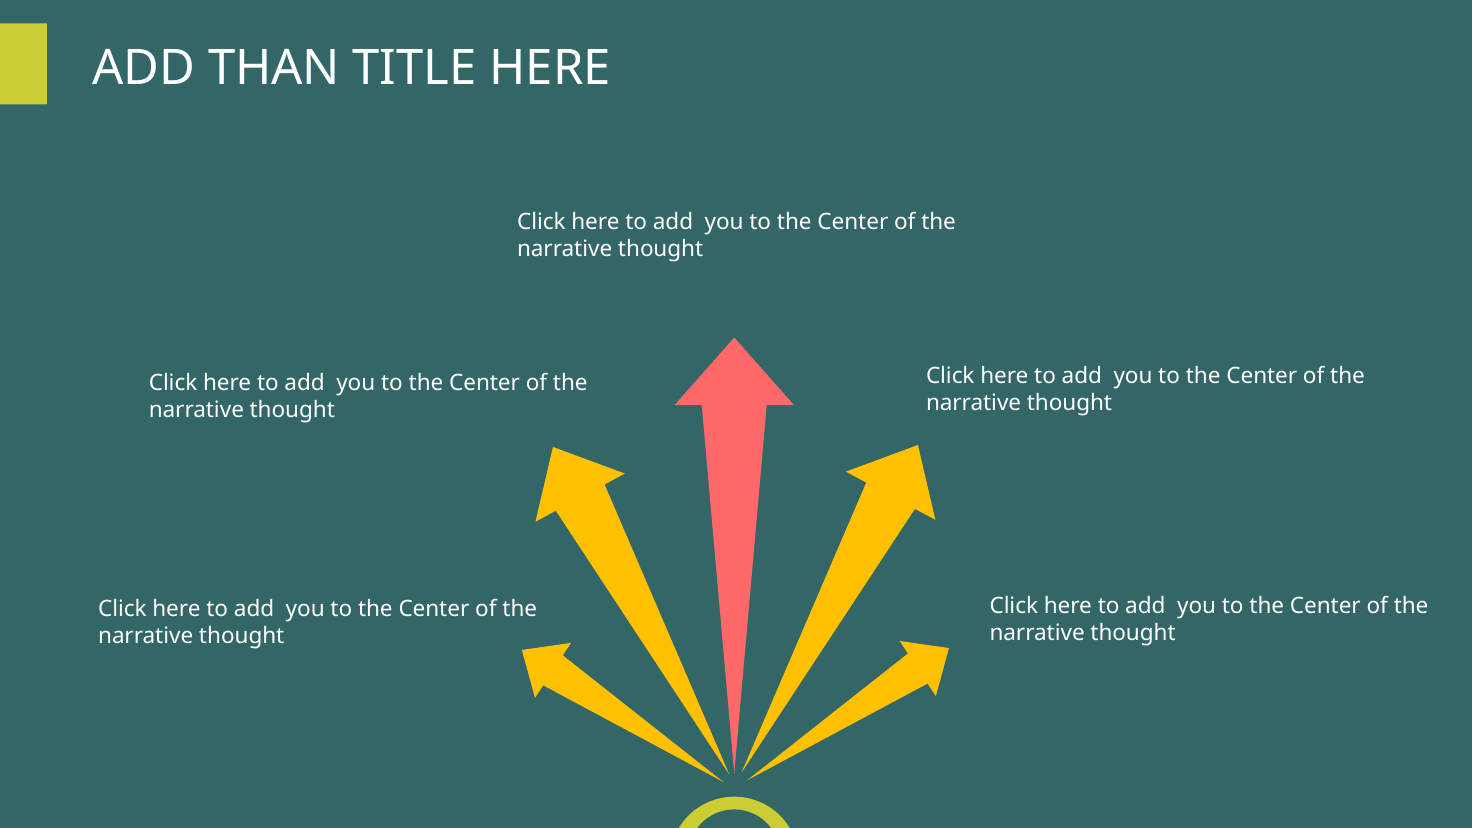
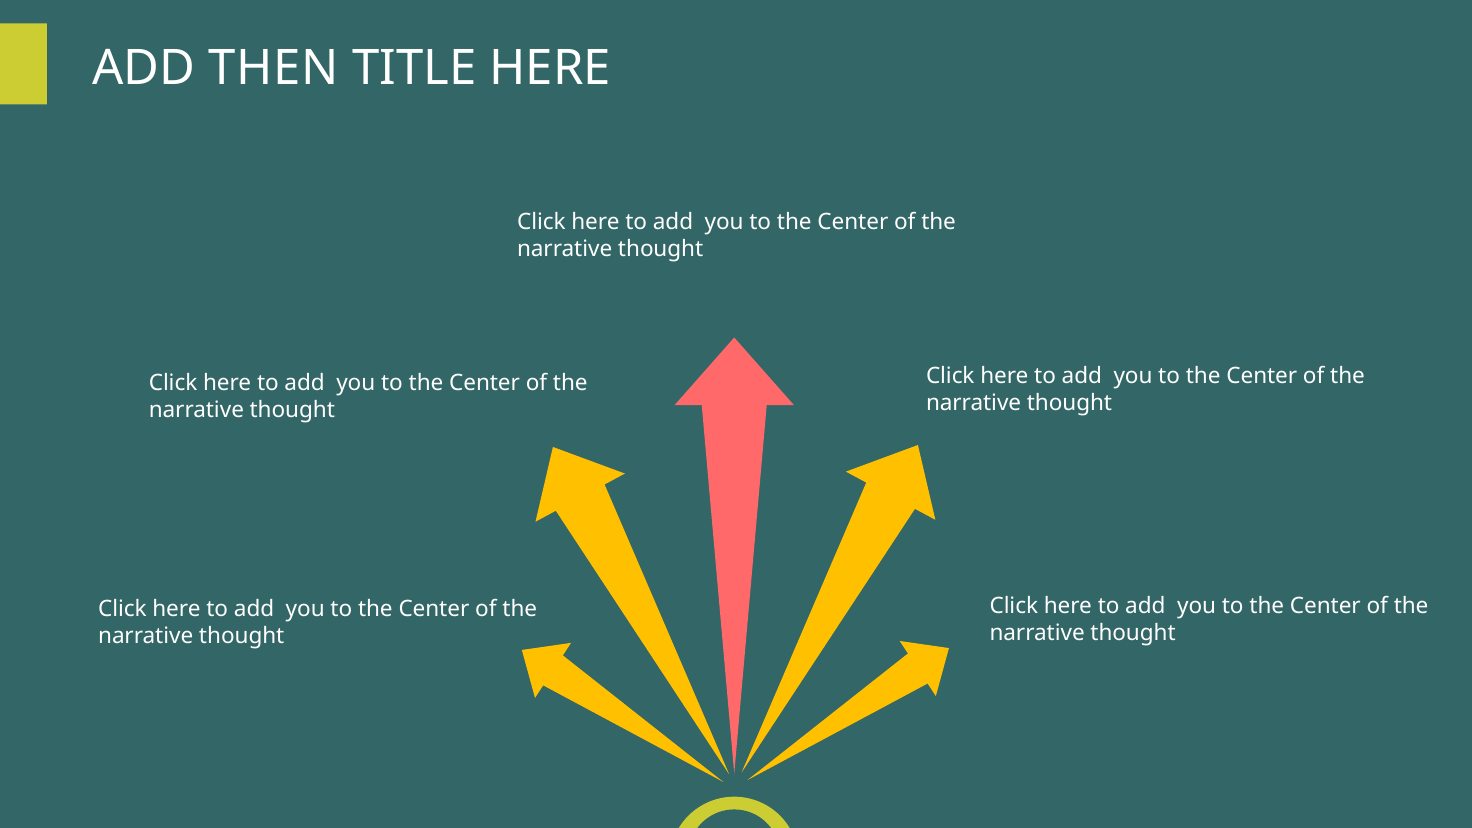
THAN: THAN -> THEN
